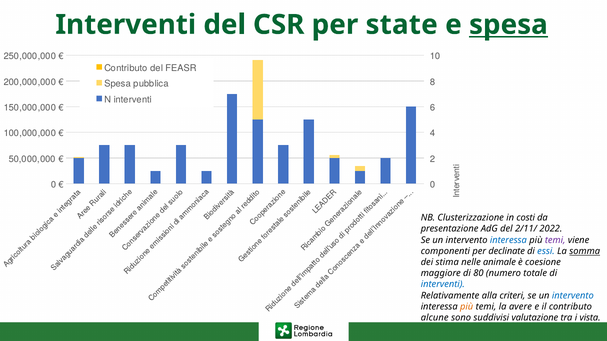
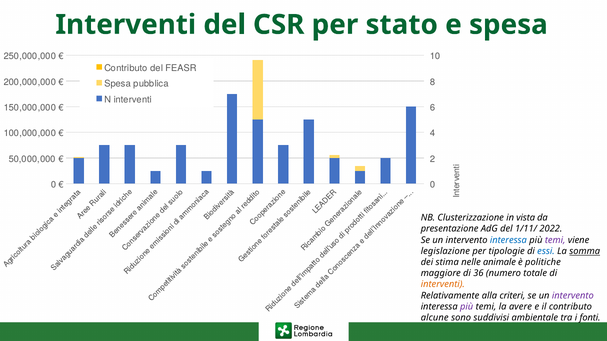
state: state -> stato
spesa at (508, 25) underline: present -> none
costi: costi -> vista
2/11/: 2/11/ -> 1/11/
componenti: componenti -> legislazione
declinate: declinate -> tipologie
coesione: coesione -> politiche
80: 80 -> 36
interventi at (443, 285) colour: blue -> orange
intervento at (573, 296) colour: blue -> purple
più at (467, 307) colour: orange -> purple
valutazione: valutazione -> ambientale
vista: vista -> fonti
